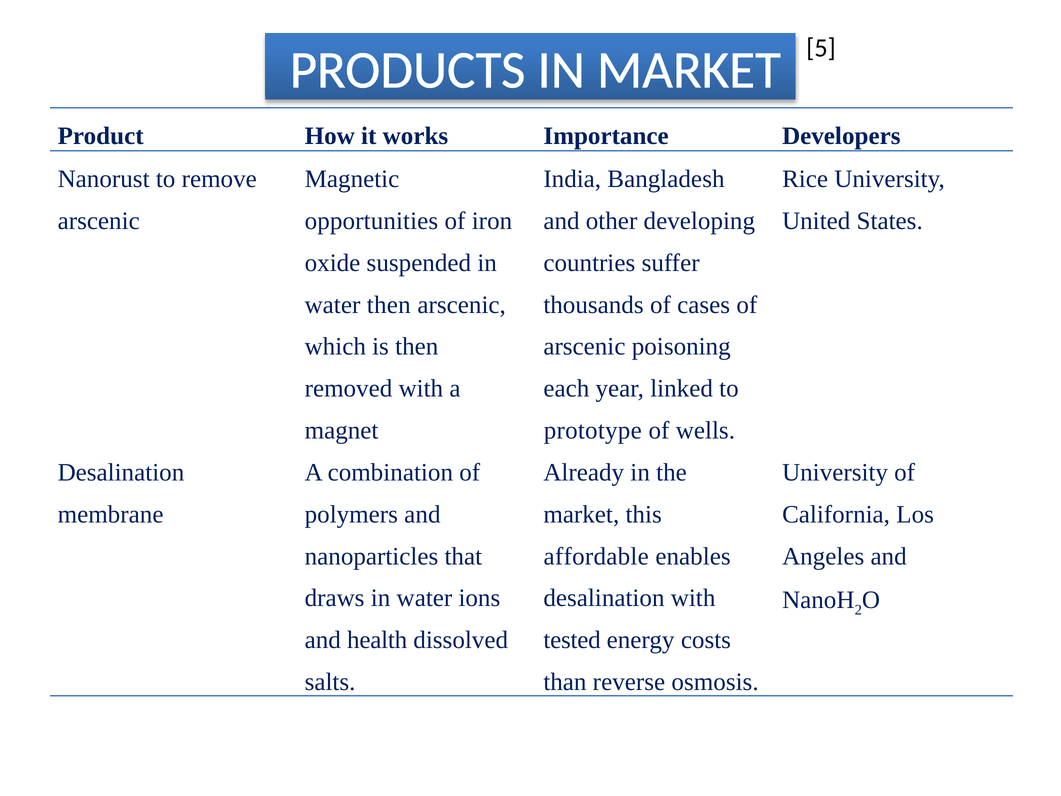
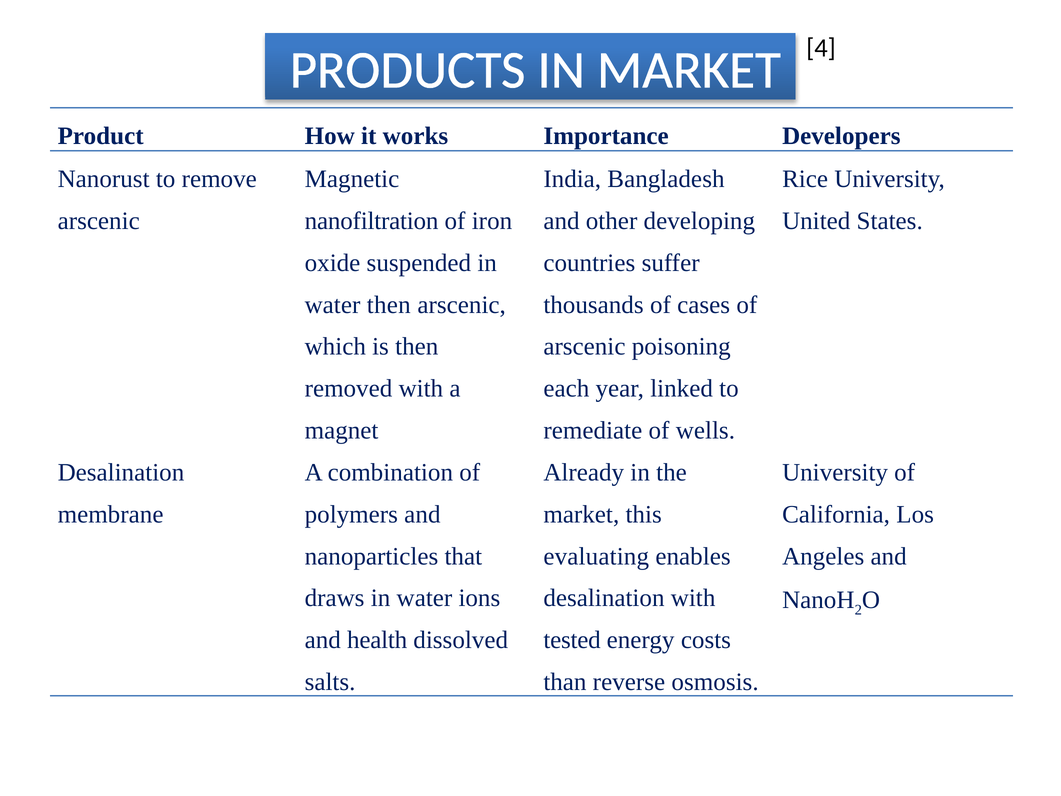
5: 5 -> 4
opportunities: opportunities -> nanofiltration
prototype: prototype -> remediate
affordable: affordable -> evaluating
